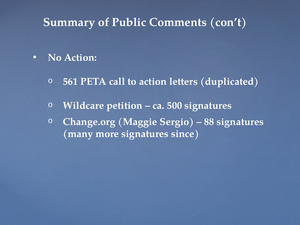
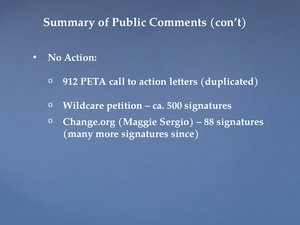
561: 561 -> 912
